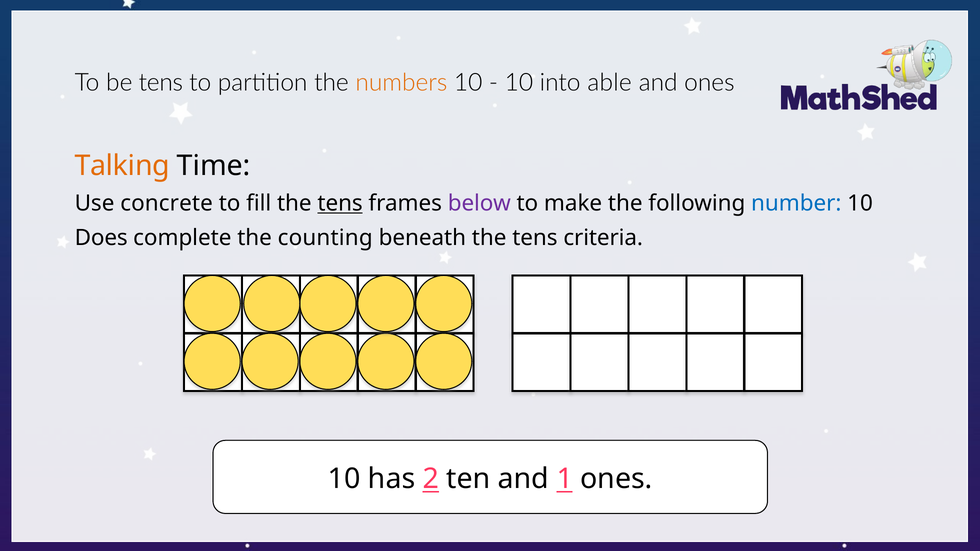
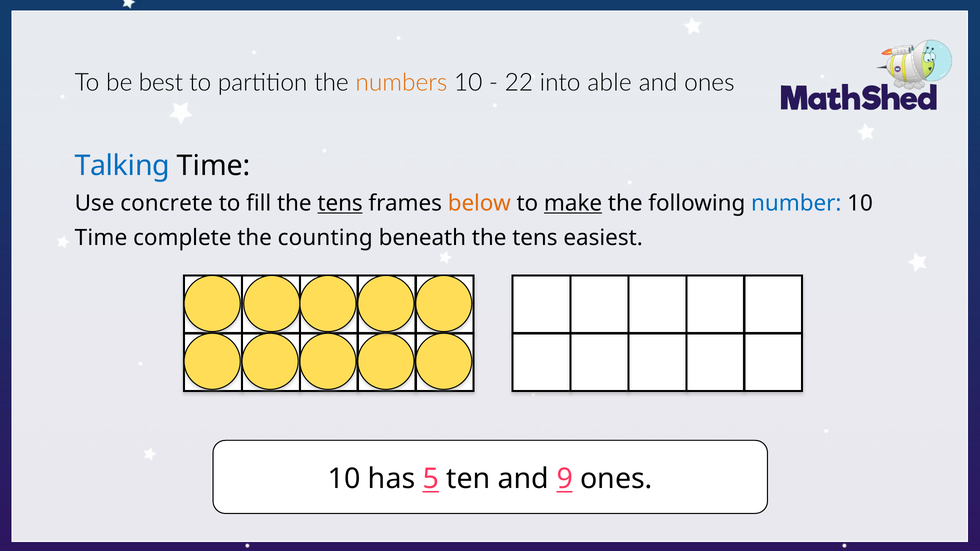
be tens: tens -> best
10 at (519, 82): 10 -> 22
Talking colour: orange -> blue
below colour: purple -> orange
make underline: none -> present
Does at (101, 238): Does -> Time
criteria: criteria -> easiest
2: 2 -> 5
1: 1 -> 9
